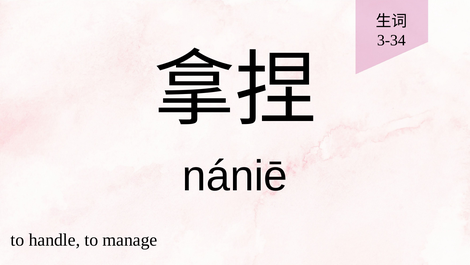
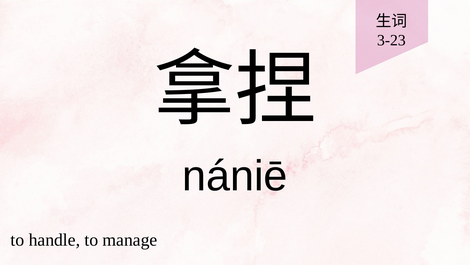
3-34: 3-34 -> 3-23
